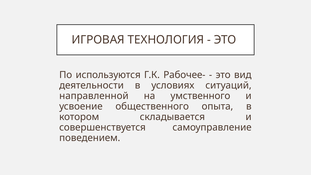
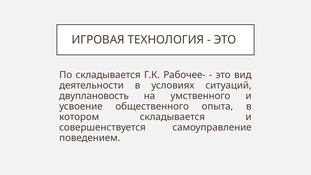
По используются: используются -> складывается
направленной: направленной -> двуплановость
